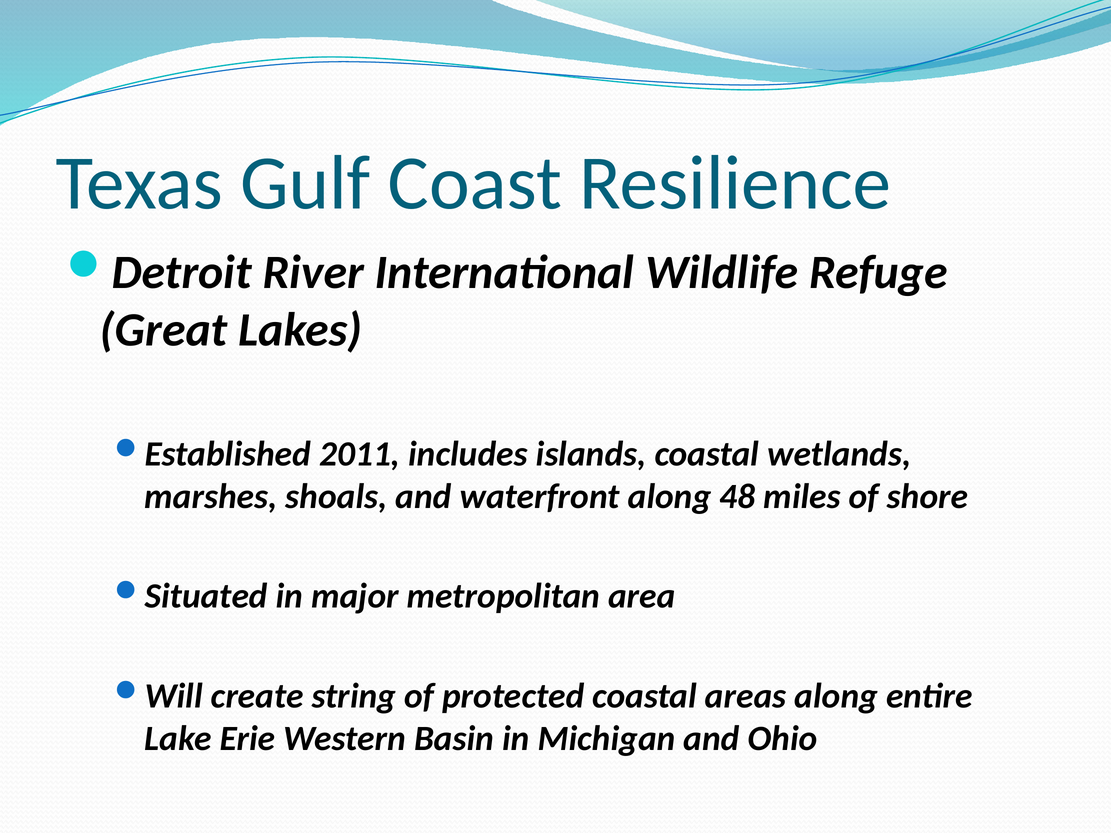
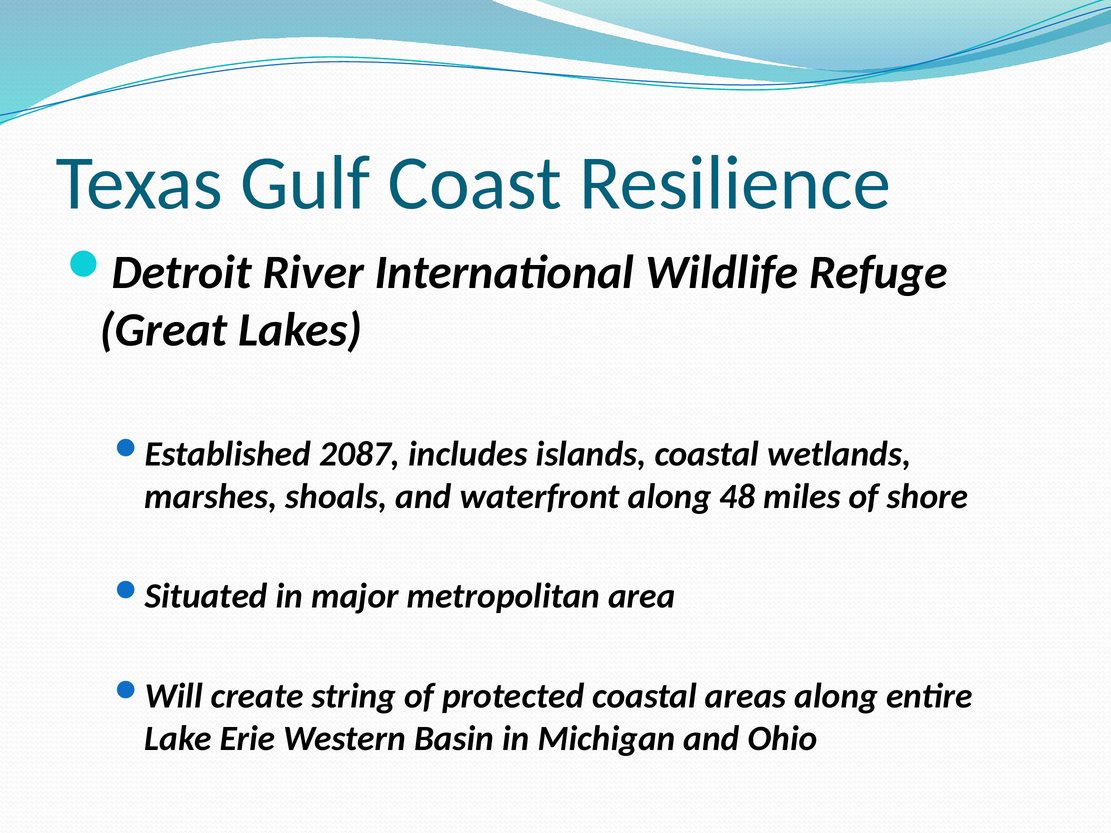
2011: 2011 -> 2087
